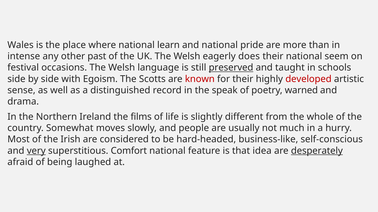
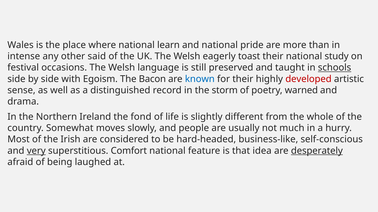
past: past -> said
does: does -> toast
seem: seem -> study
preserved underline: present -> none
schools underline: none -> present
Scotts: Scotts -> Bacon
known colour: red -> blue
speak: speak -> storm
films: films -> fond
